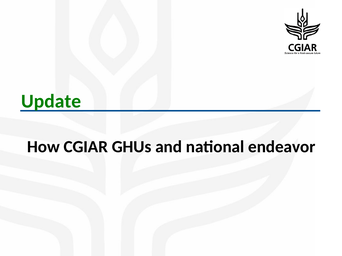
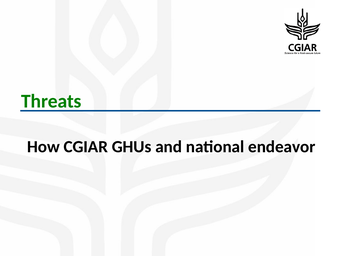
Update: Update -> Threats
